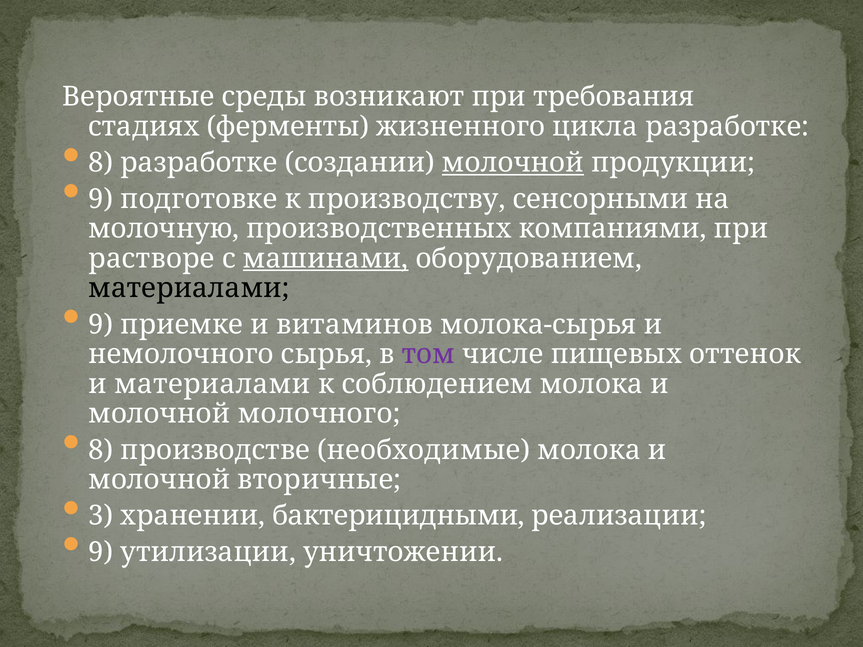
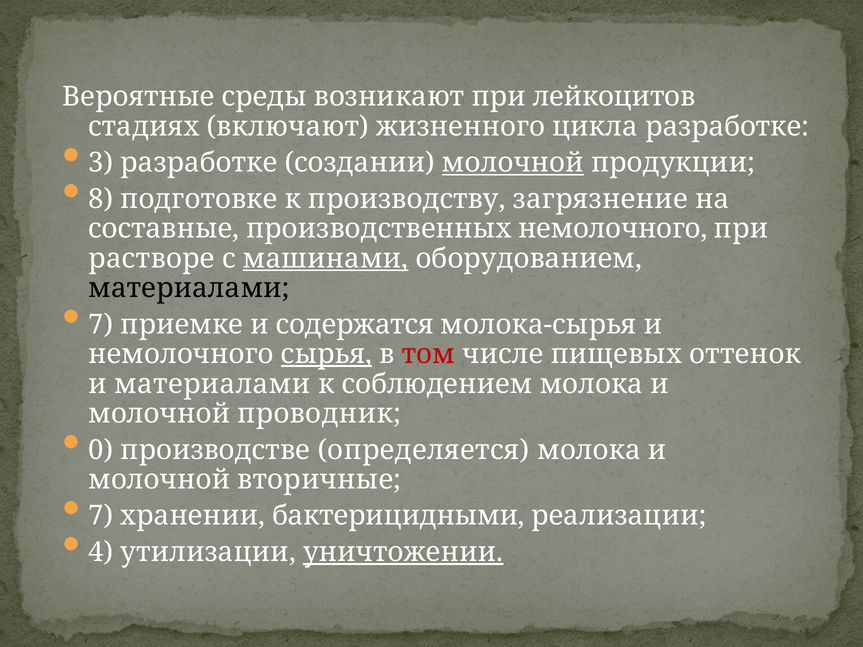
требования: требования -> лейкоцитов
ферменты: ферменты -> включают
8 at (101, 163): 8 -> 3
9 at (101, 199): 9 -> 8
сенсорными: сенсорными -> загрязнение
молочную: молочную -> составные
производственных компаниями: компаниями -> немолочного
9 at (101, 325): 9 -> 7
витаминов: витаминов -> содержатся
сырья underline: none -> present
том colour: purple -> red
молочного: молочного -> проводник
8 at (101, 450): 8 -> 0
необходимые: необходимые -> определяется
3 at (101, 516): 3 -> 7
9 at (101, 552): 9 -> 4
уничтожении underline: none -> present
